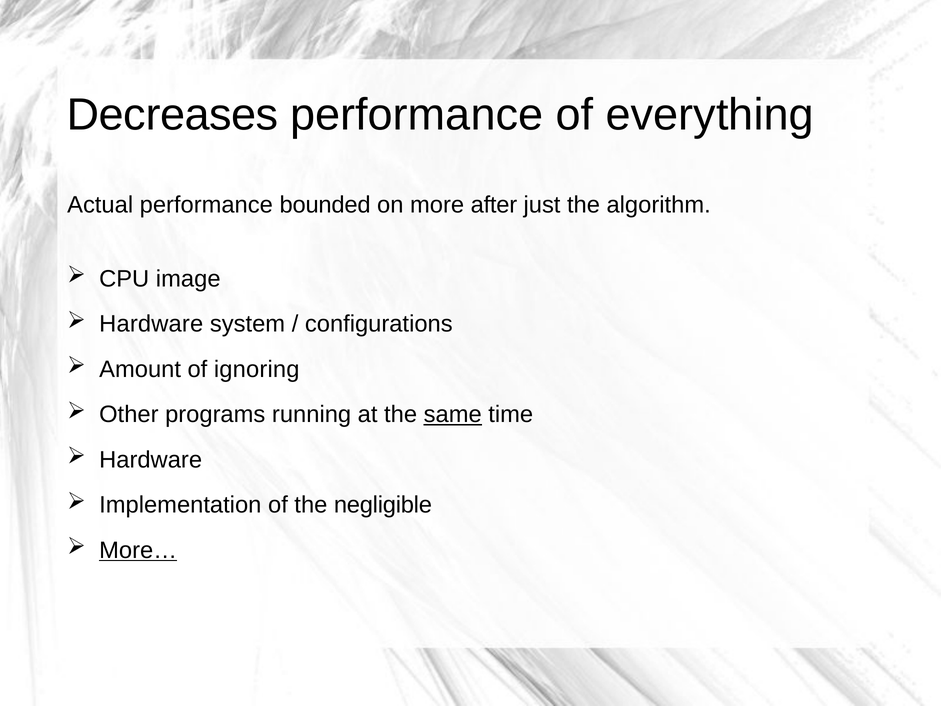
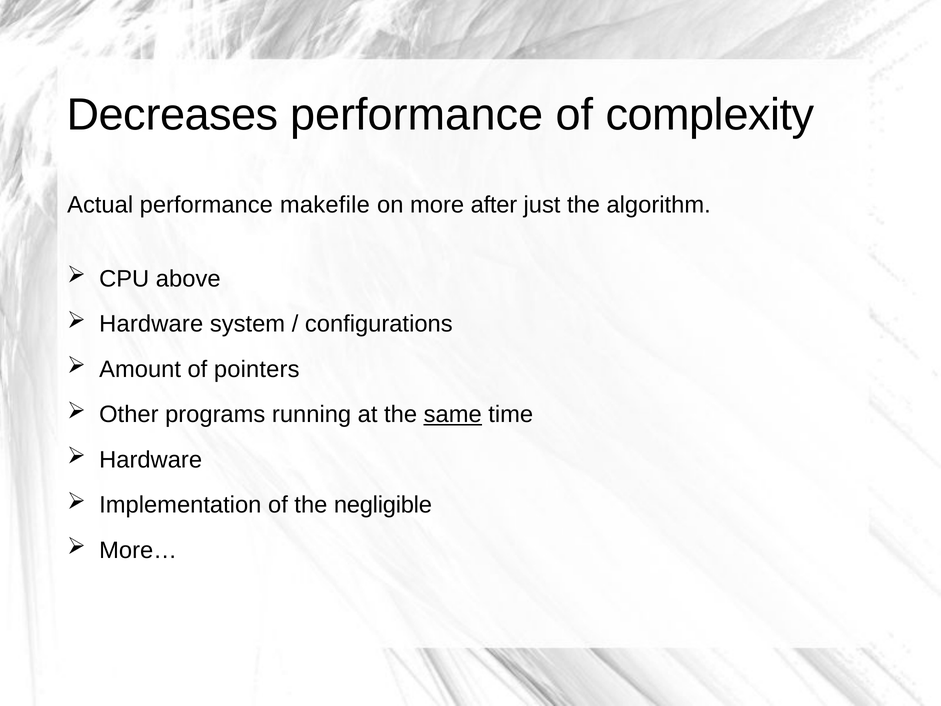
everything: everything -> complexity
bounded: bounded -> makefile
image: image -> above
ignoring: ignoring -> pointers
More… underline: present -> none
